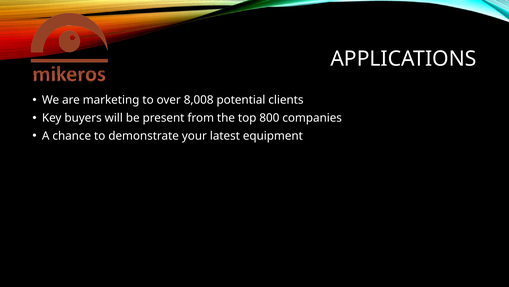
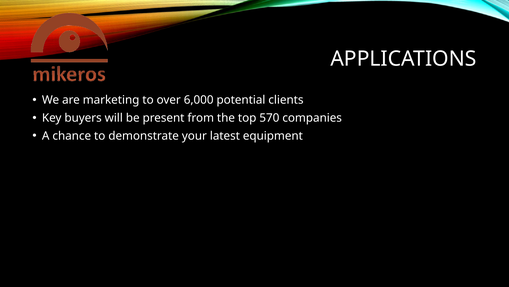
8,008: 8,008 -> 6,000
800: 800 -> 570
